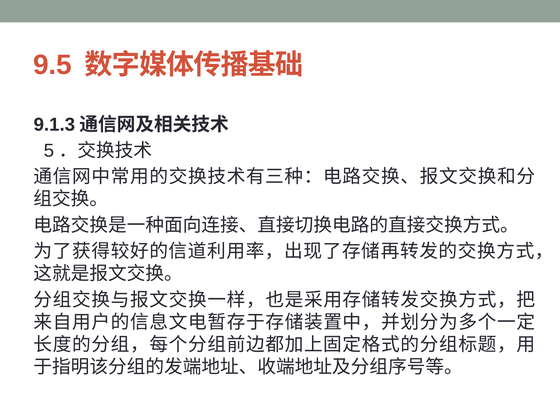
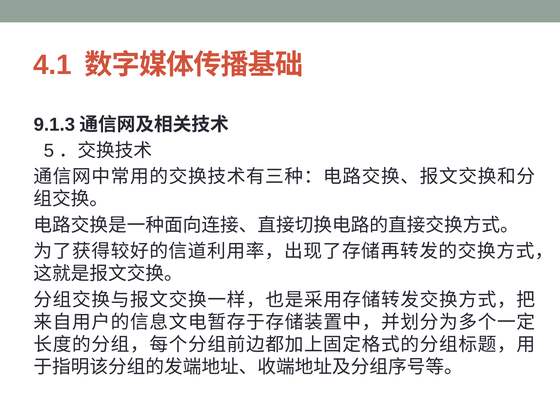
9.5: 9.5 -> 4.1
